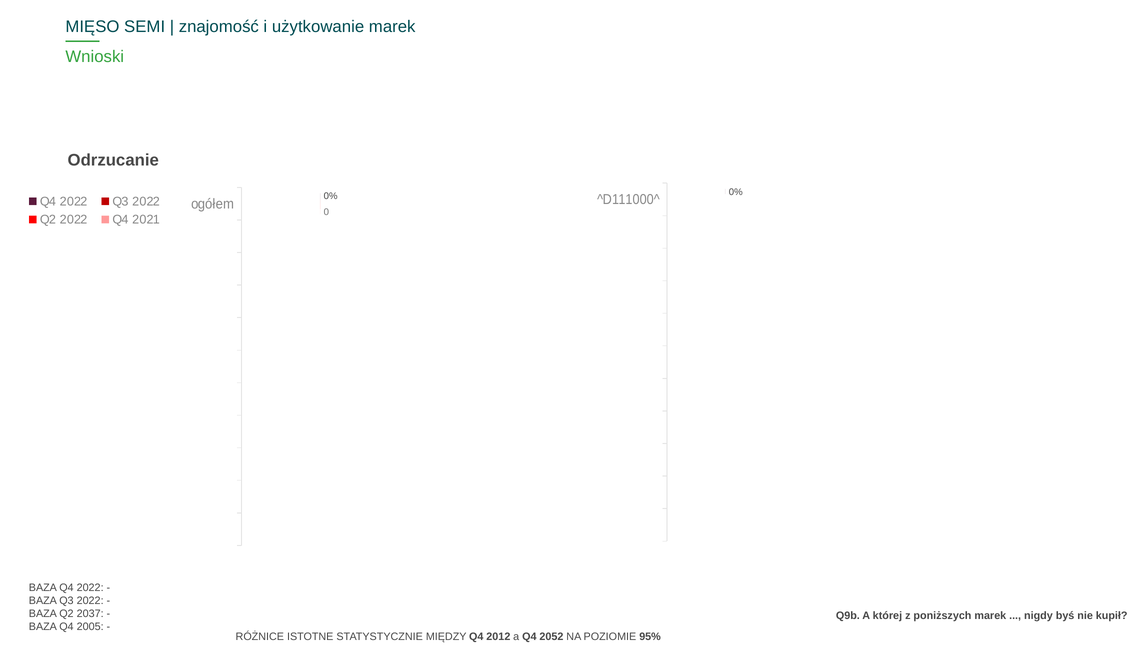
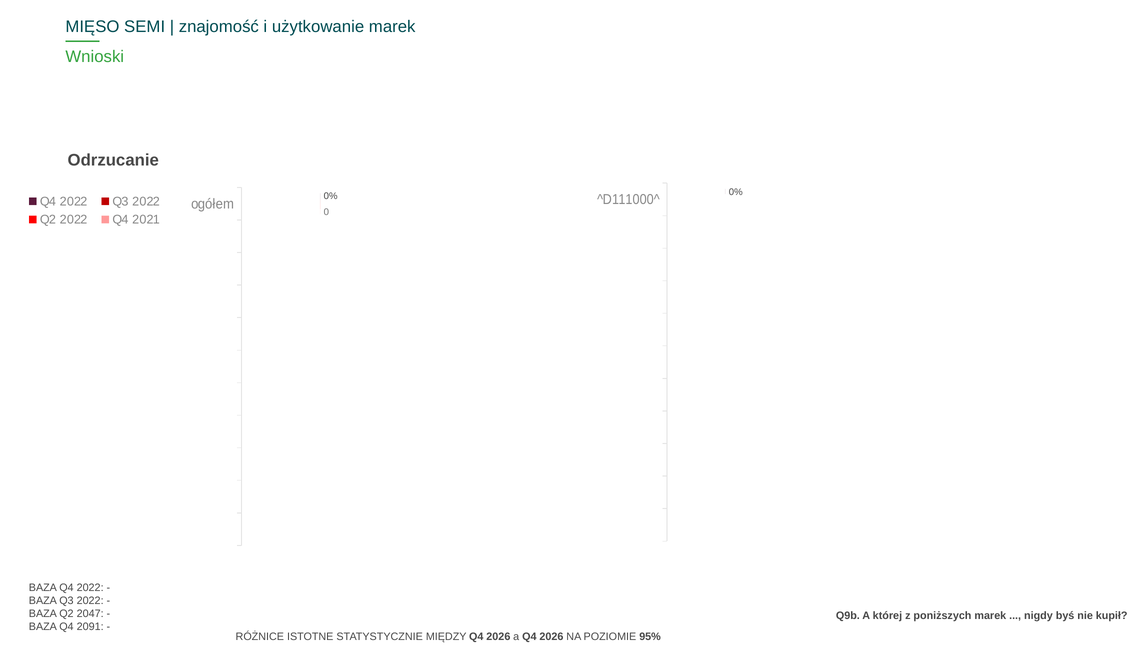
2037: 2037 -> 2047
2005: 2005 -> 2091
MIĘDZY Q4 2012: 2012 -> 2026
a Q4 2052: 2052 -> 2026
